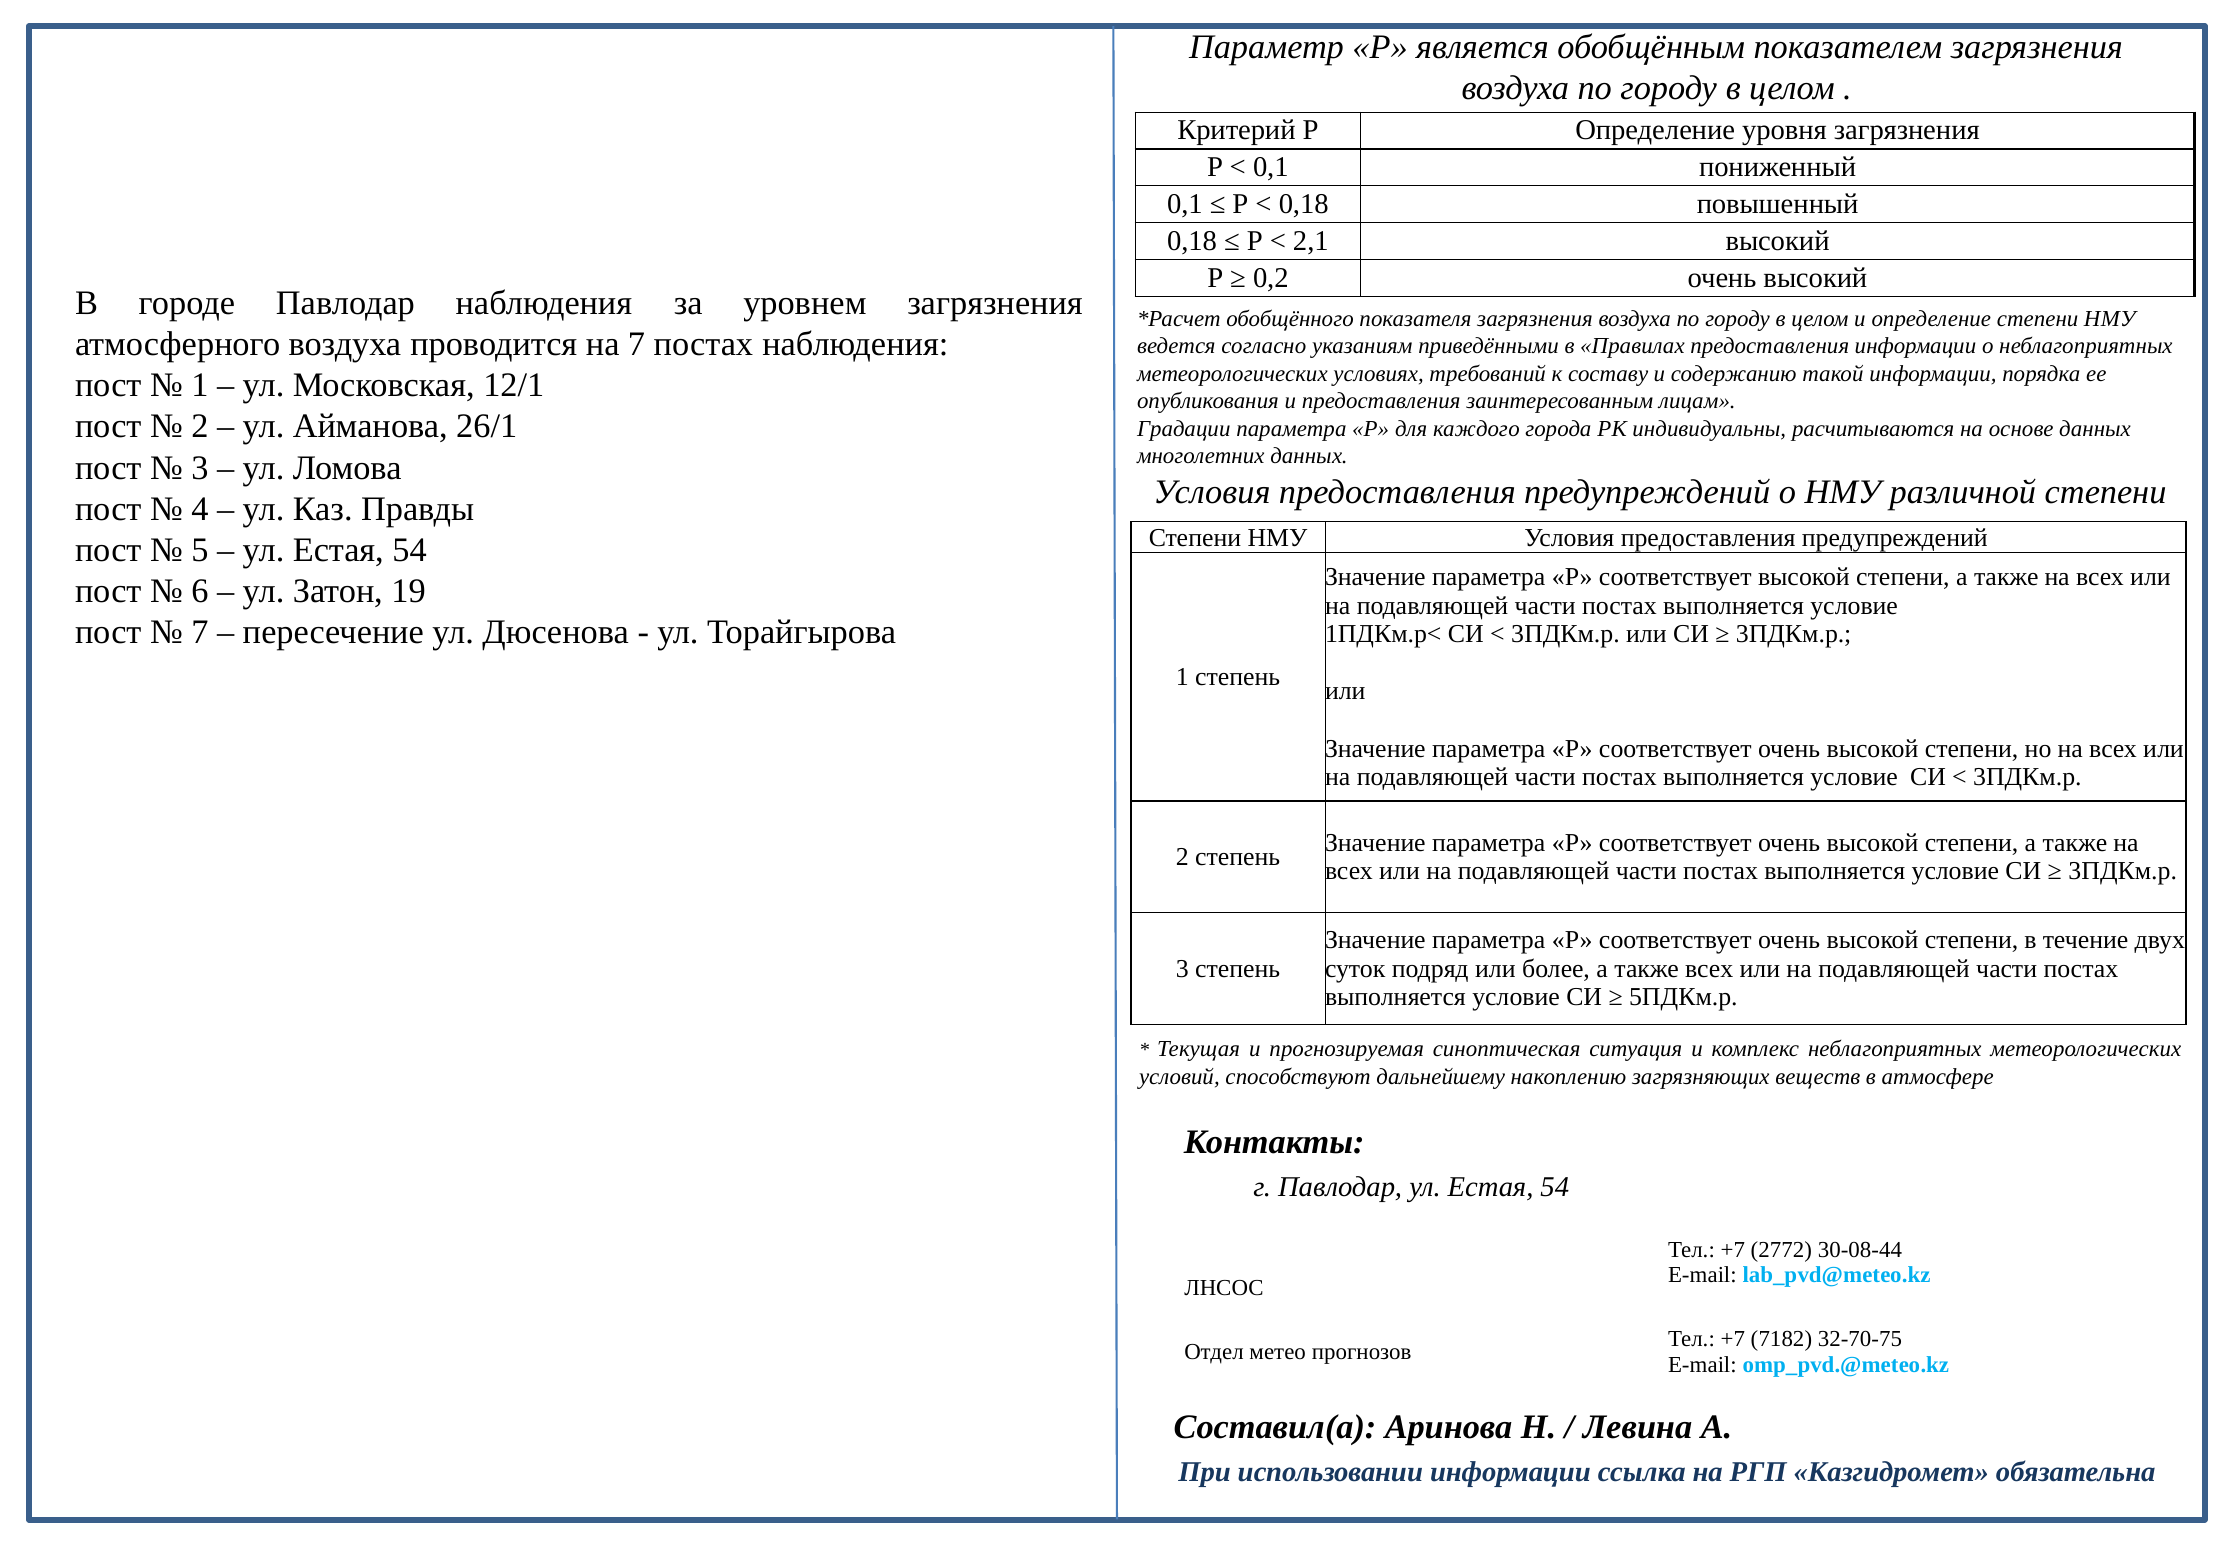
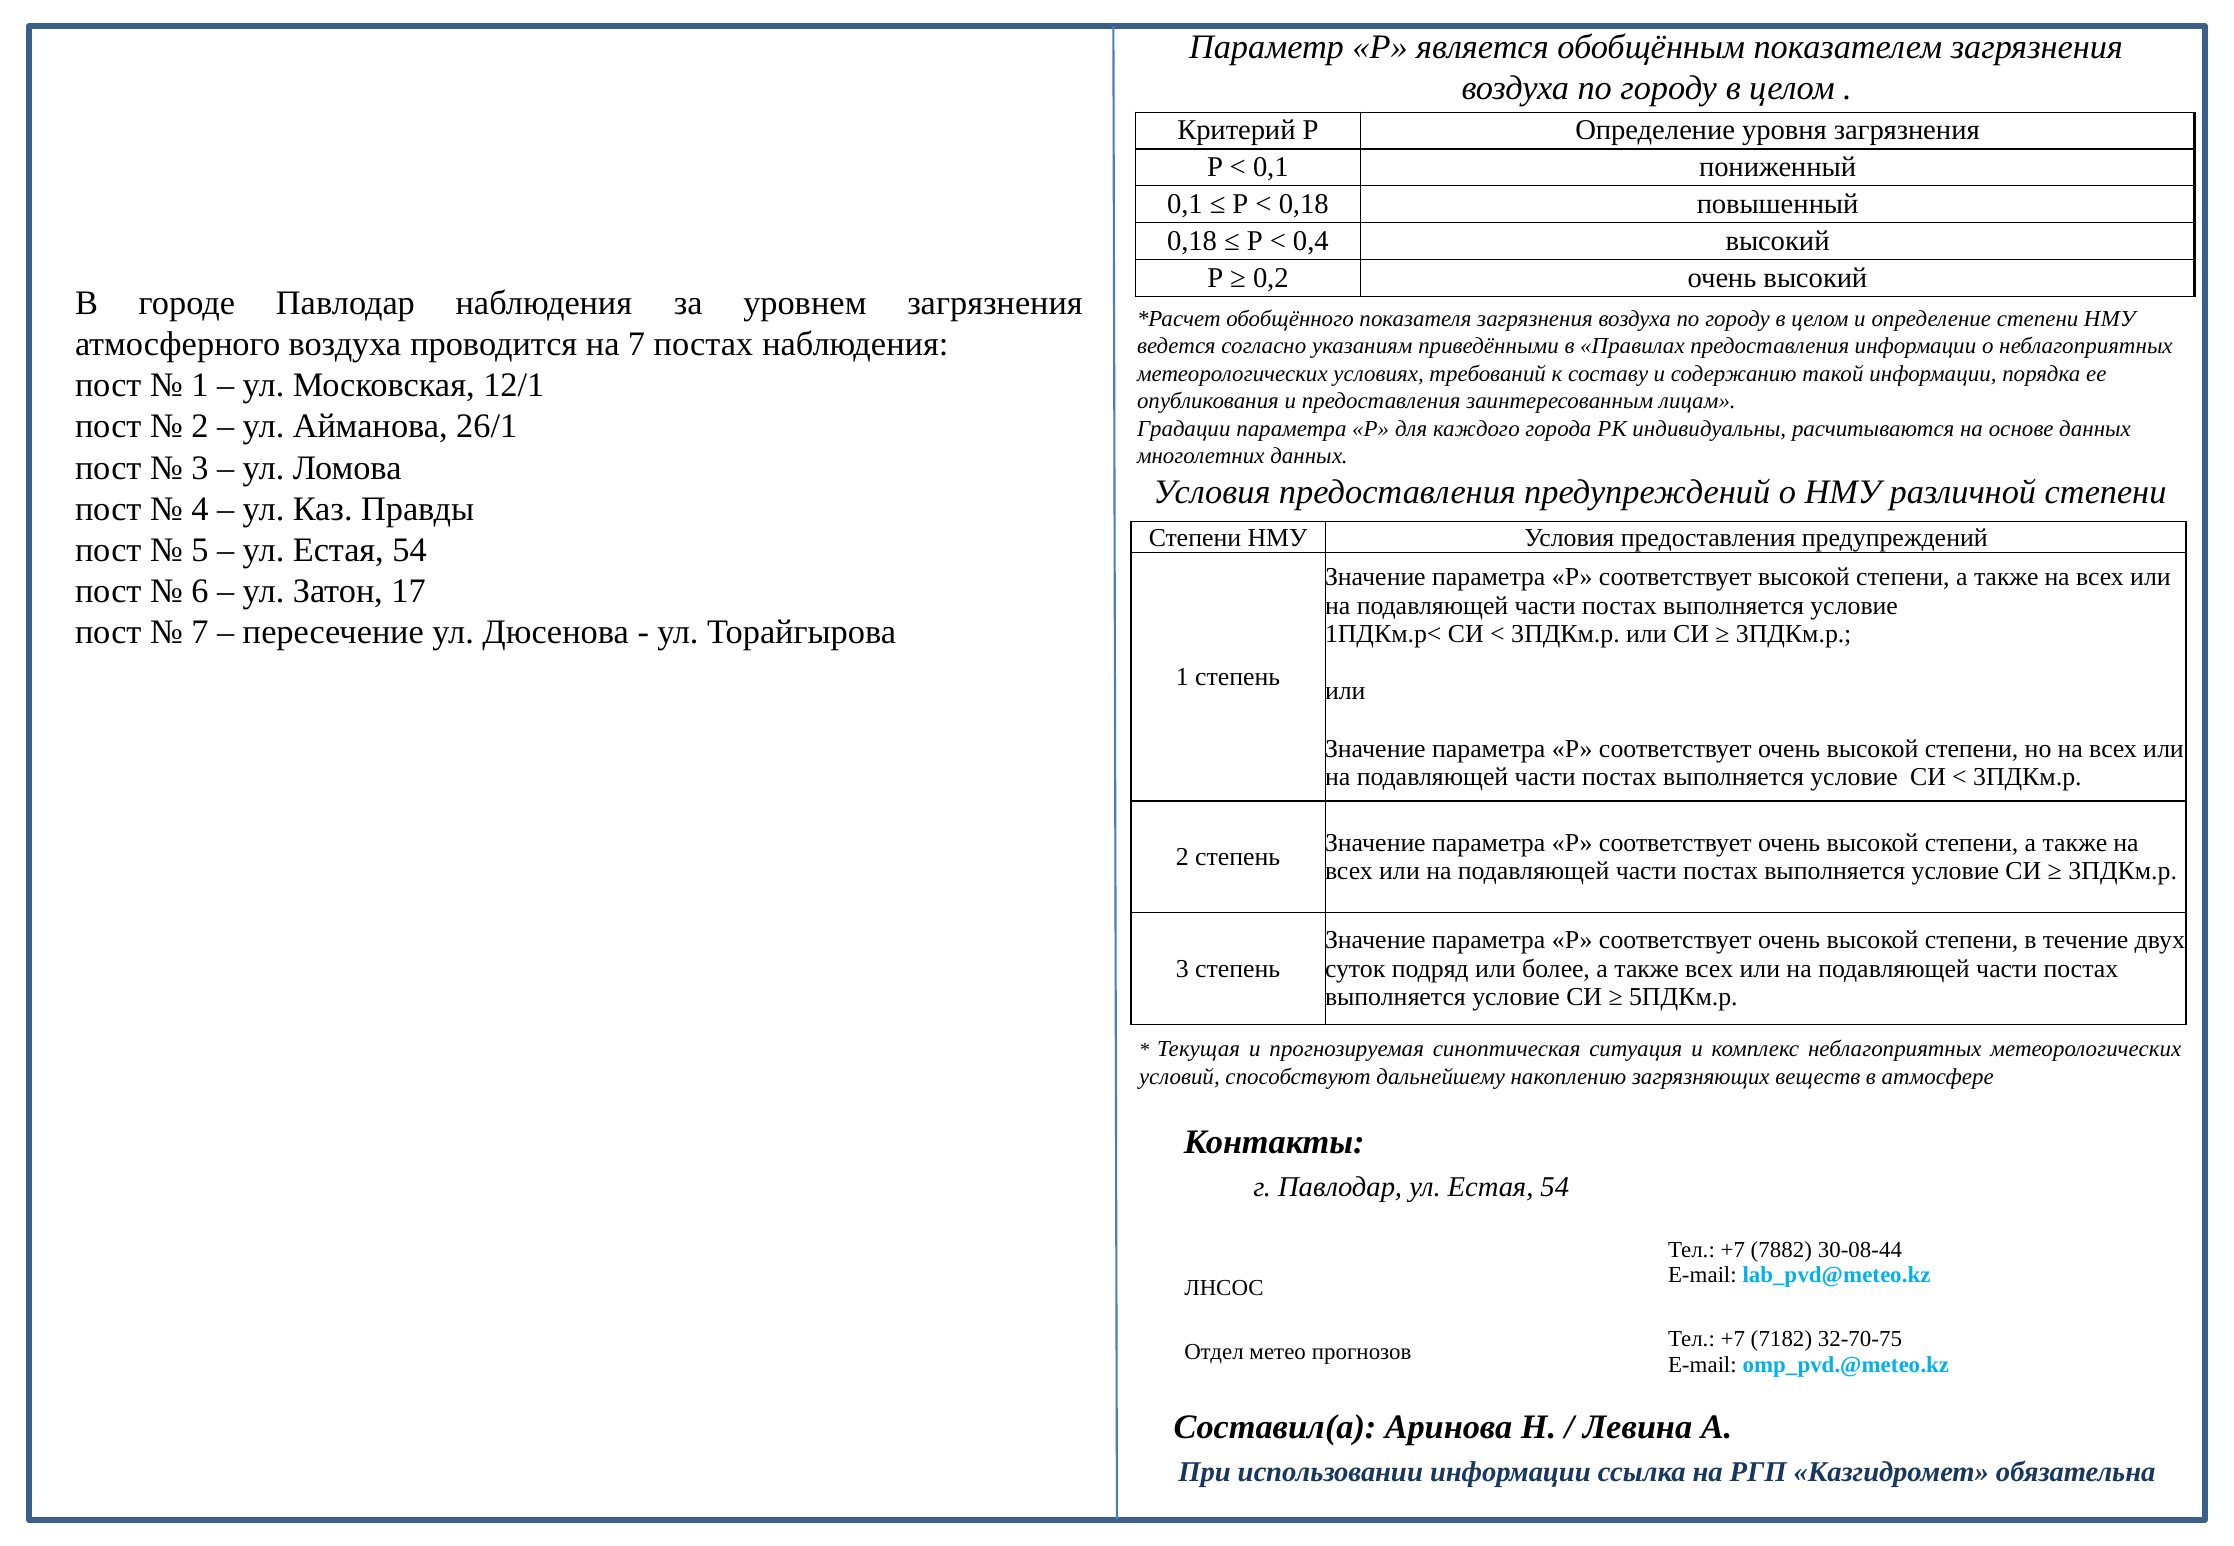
2,1: 2,1 -> 0,4
19: 19 -> 17
2772: 2772 -> 7882
